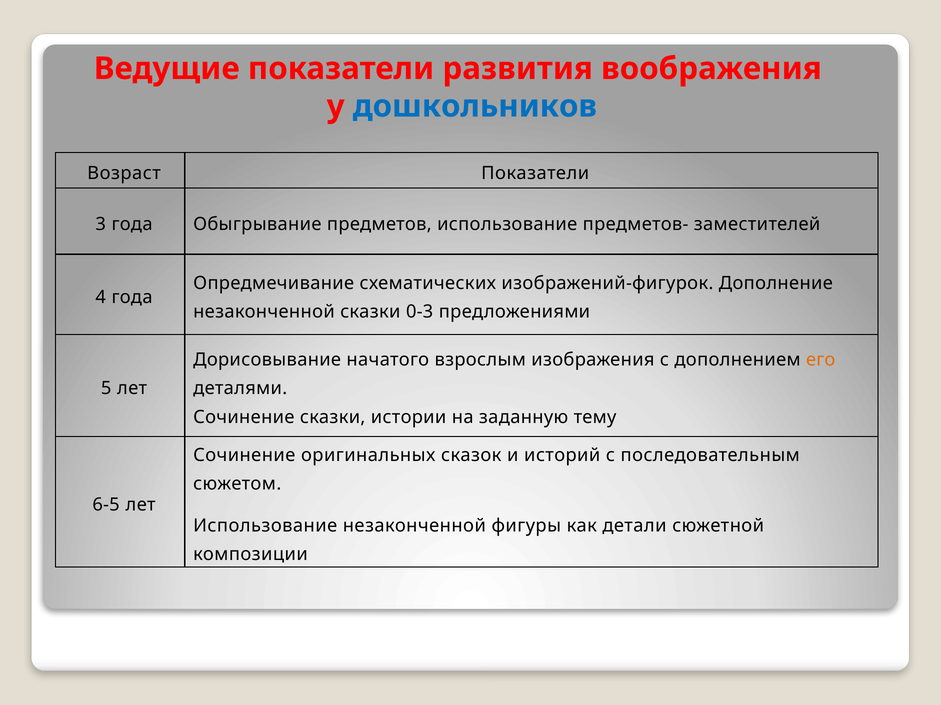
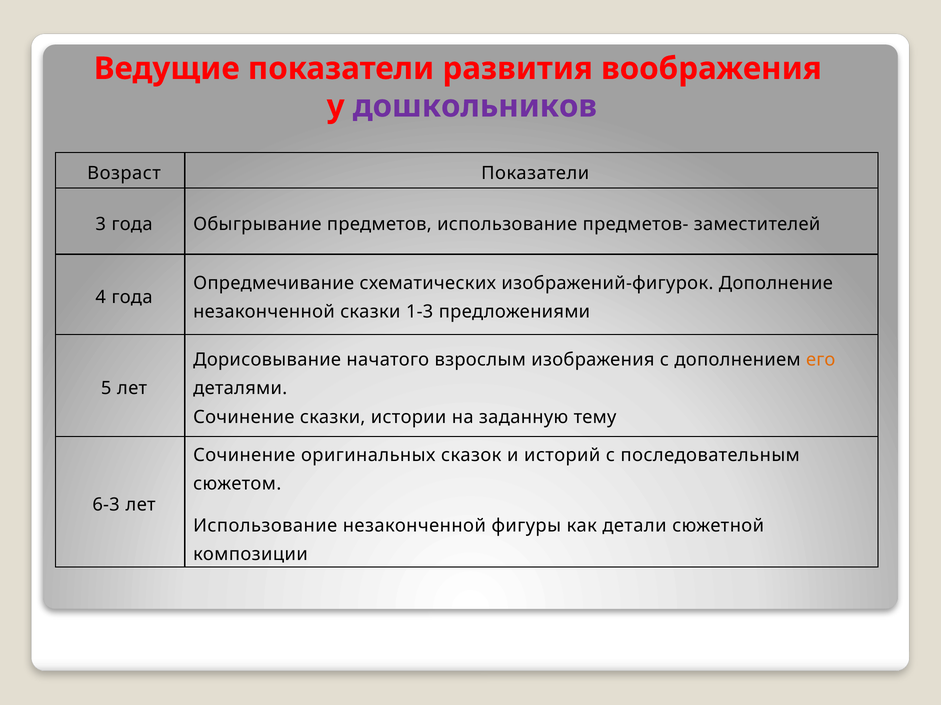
дошкольников colour: blue -> purple
0-3: 0-3 -> 1-3
6-5: 6-5 -> 6-3
